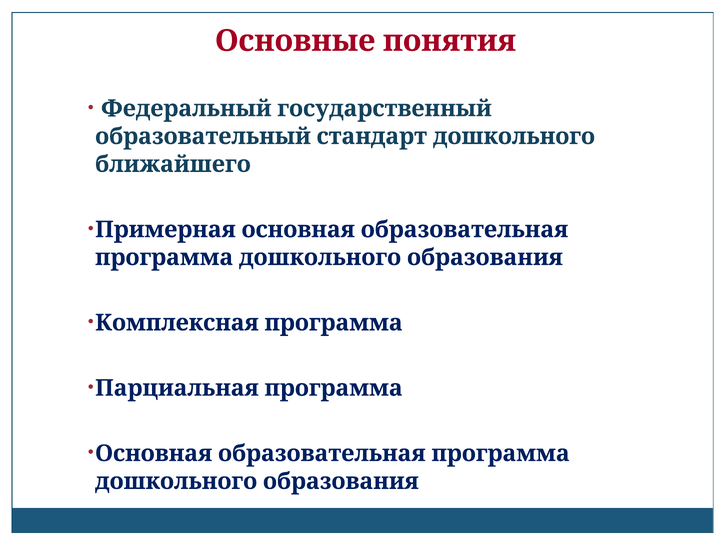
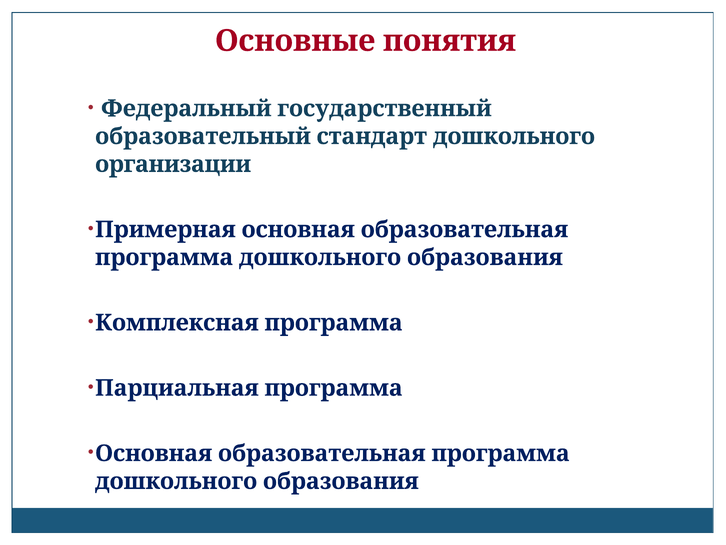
ближайшего: ближайшего -> организации
